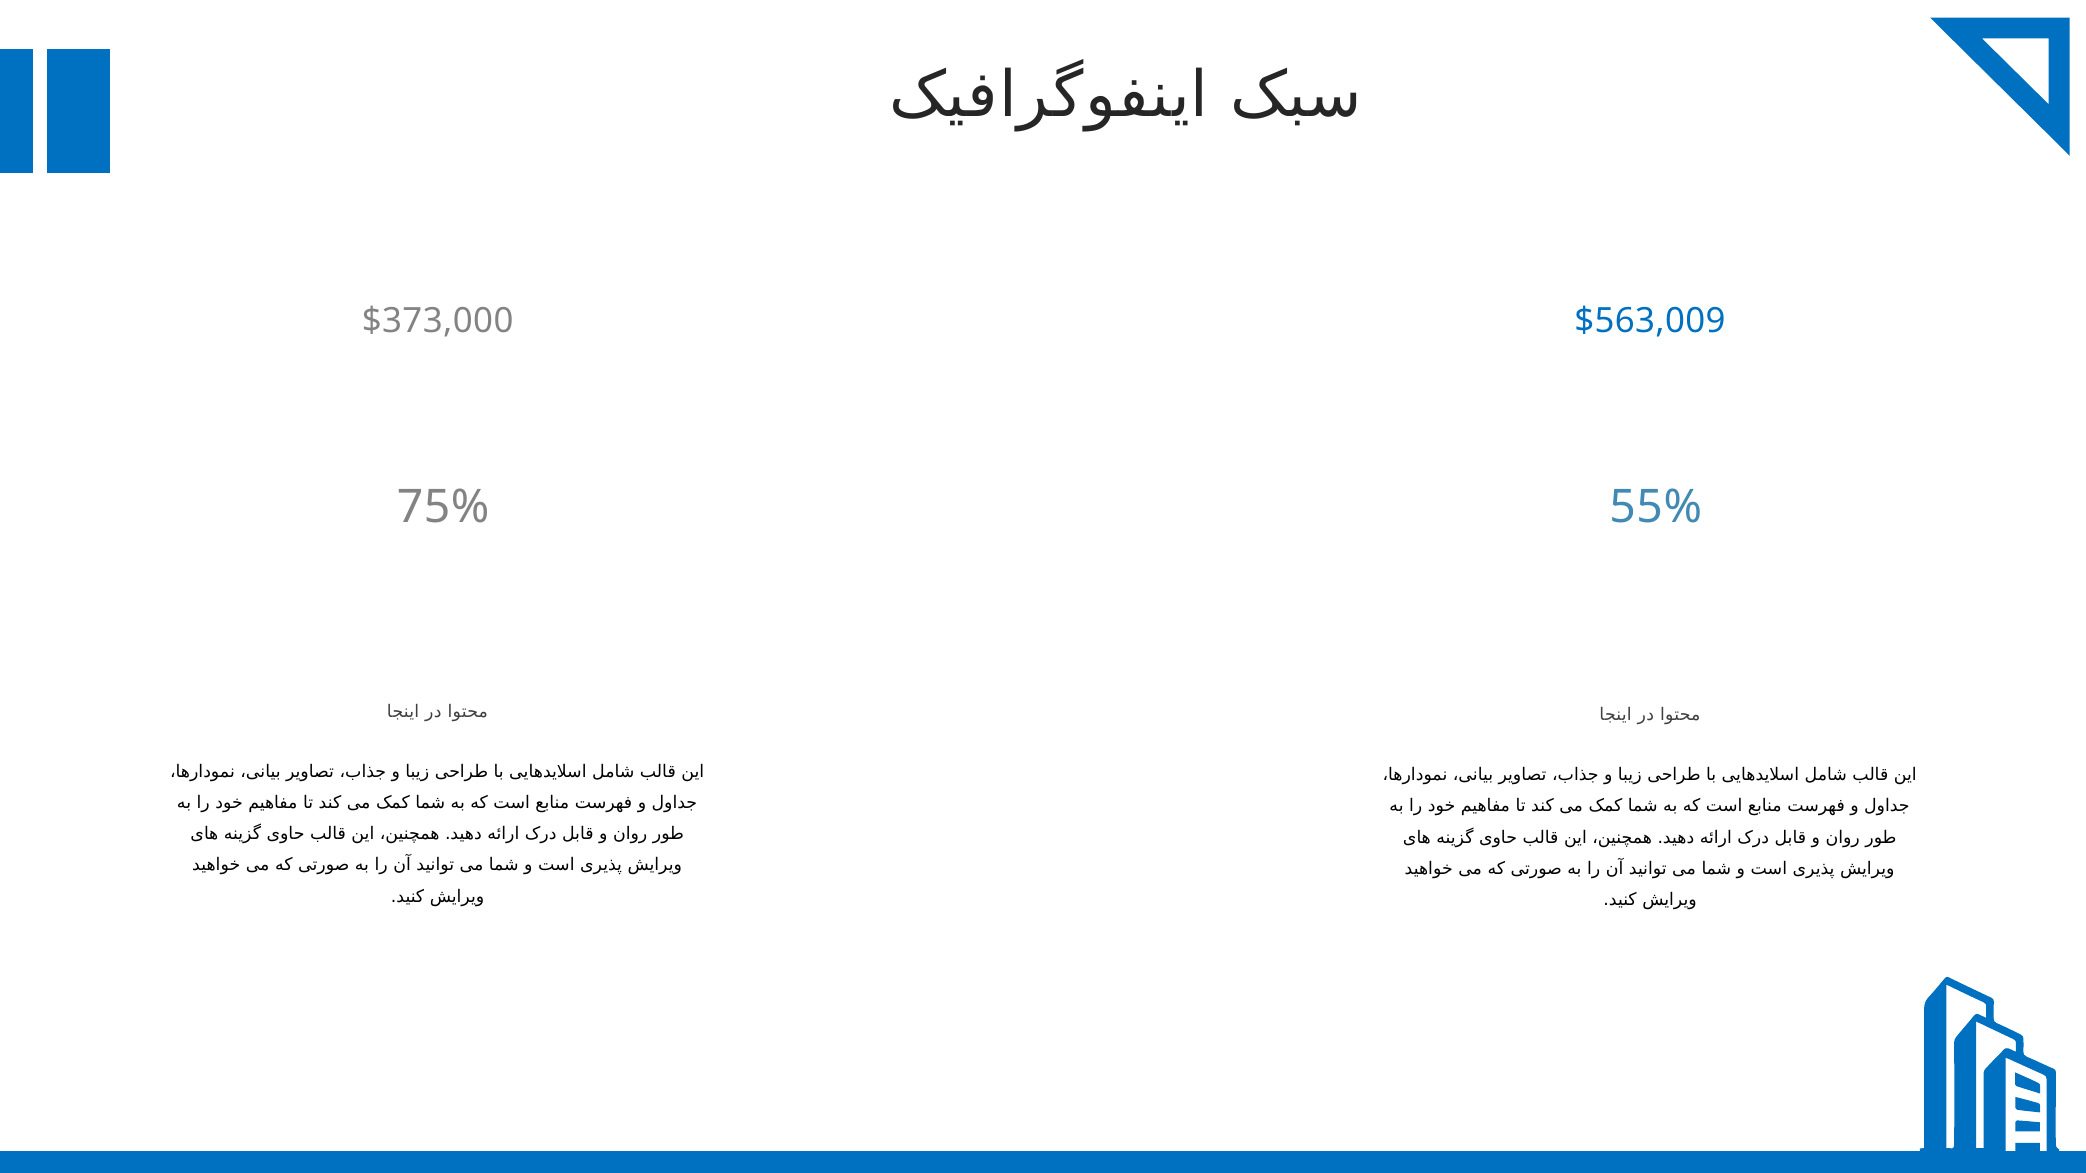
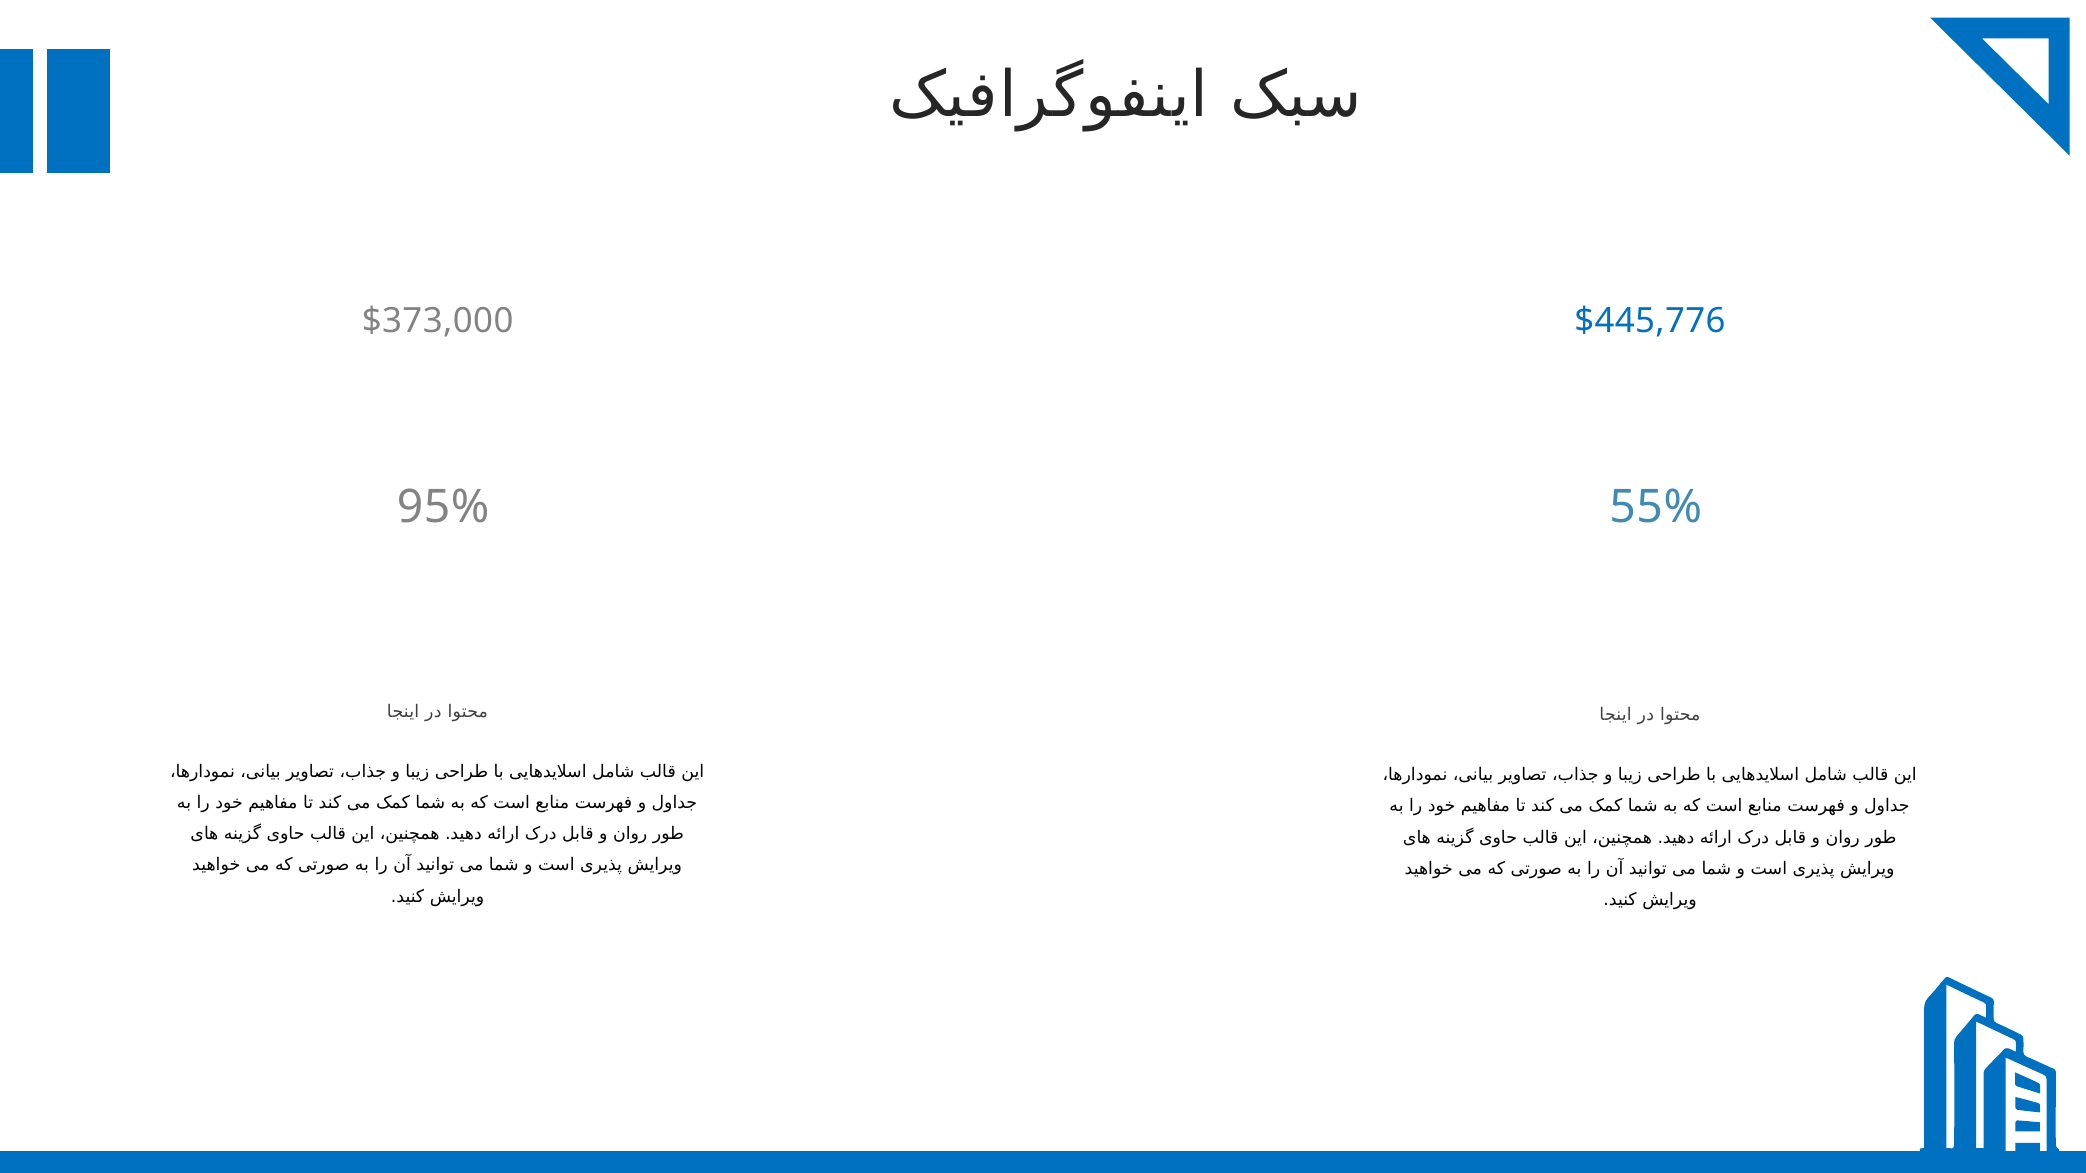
$563,009: $563,009 -> $445,776
75%: 75% -> 95%
